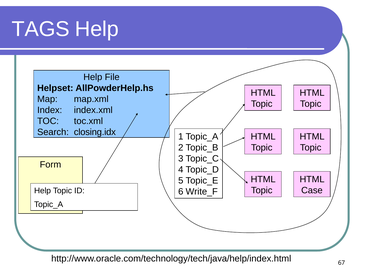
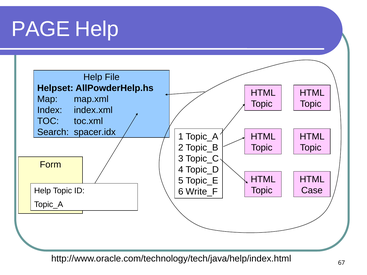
TAGS: TAGS -> PAGE
closing.idx: closing.idx -> spacer.idx
